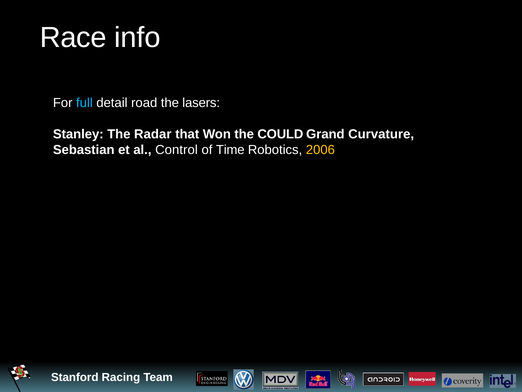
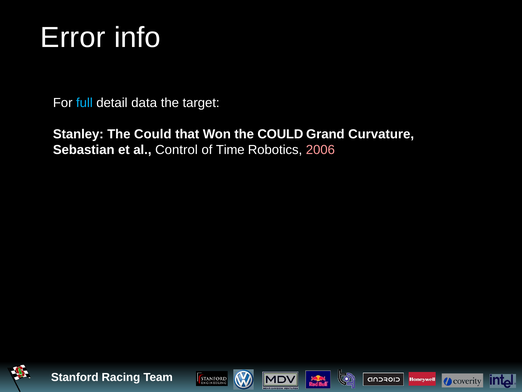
Race: Race -> Error
road: road -> data
lasers: lasers -> target
Stanley The Radar: Radar -> Could
2006 colour: yellow -> pink
